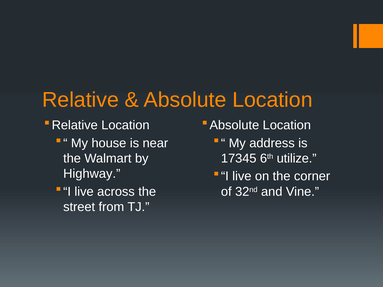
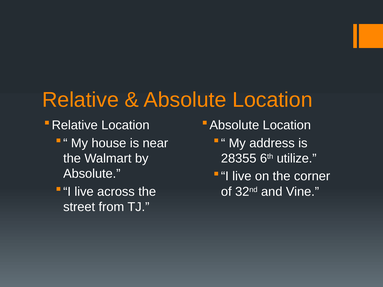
17345: 17345 -> 28355
Highway at (92, 174): Highway -> Absolute
